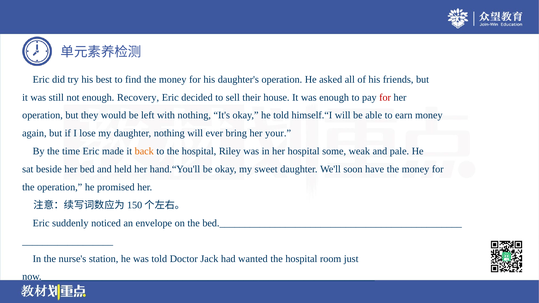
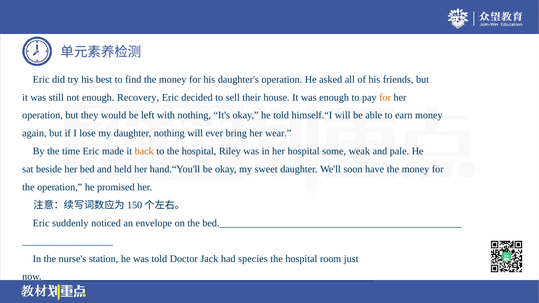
for at (385, 97) colour: red -> orange
your: your -> wear
wanted: wanted -> species
